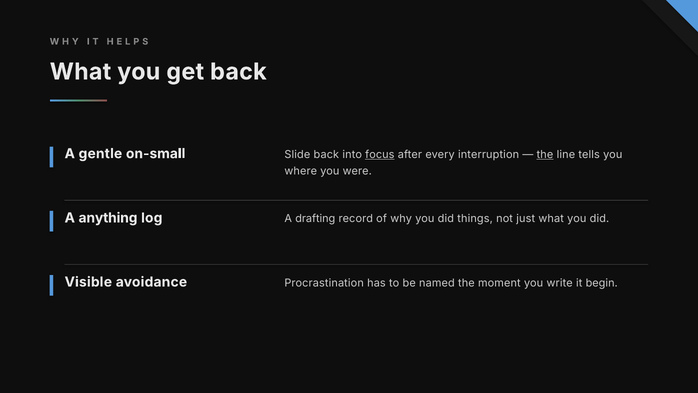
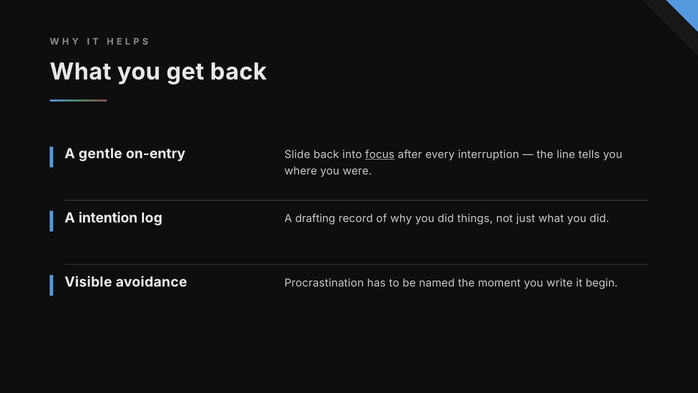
on-small: on-small -> on-entry
the at (545, 154) underline: present -> none
anything: anything -> intention
